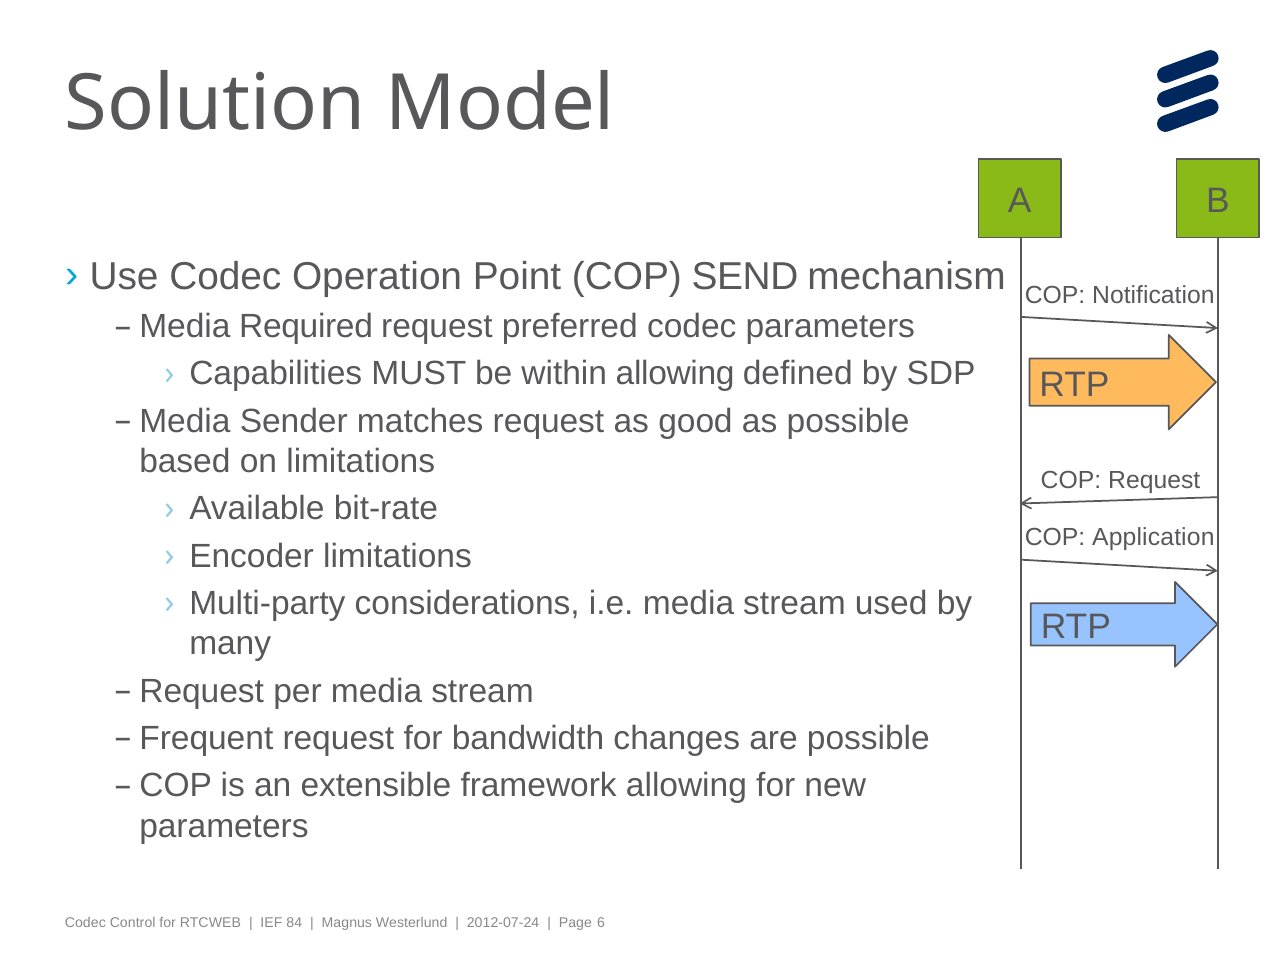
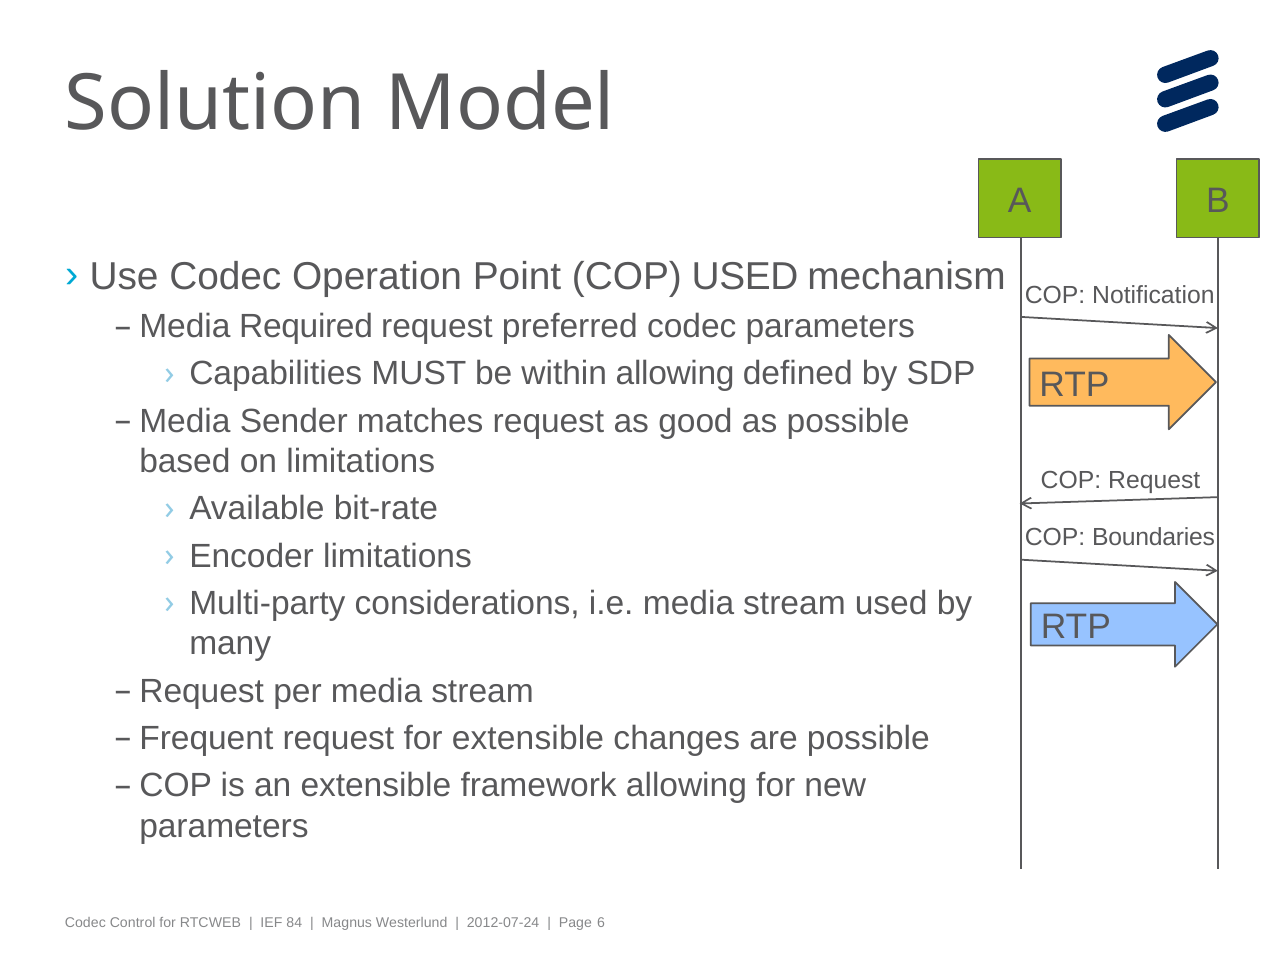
COP SEND: SEND -> USED
Application: Application -> Boundaries
for bandwidth: bandwidth -> extensible
